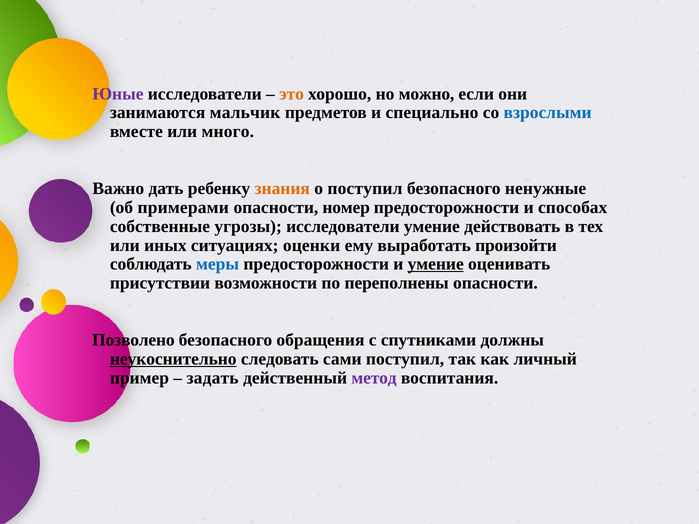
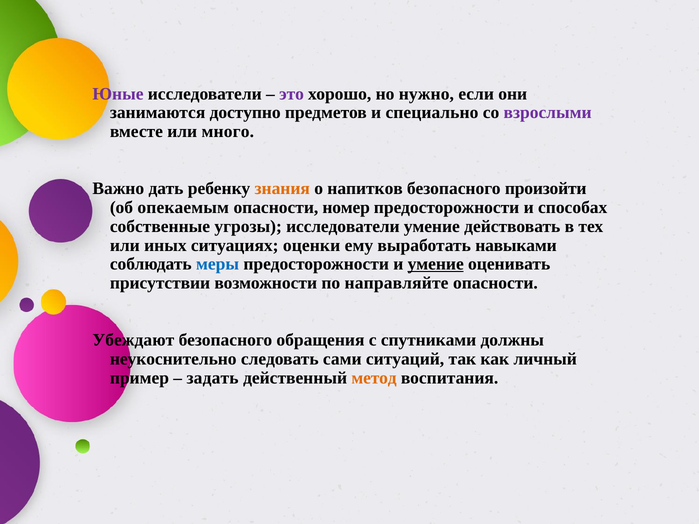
это colour: orange -> purple
можно: можно -> нужно
мальчик: мальчик -> доступно
взрослыми colour: blue -> purple
о поступил: поступил -> напитков
ненужные: ненужные -> произойти
примерами: примерами -> опекаемым
произойти: произойти -> навыками
переполнены: переполнены -> направляйте
Позволено: Позволено -> Убеждают
неукоснительно underline: present -> none
сами поступил: поступил -> ситуаций
метод colour: purple -> orange
